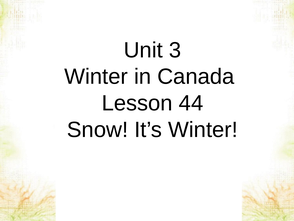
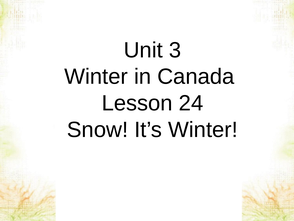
44: 44 -> 24
